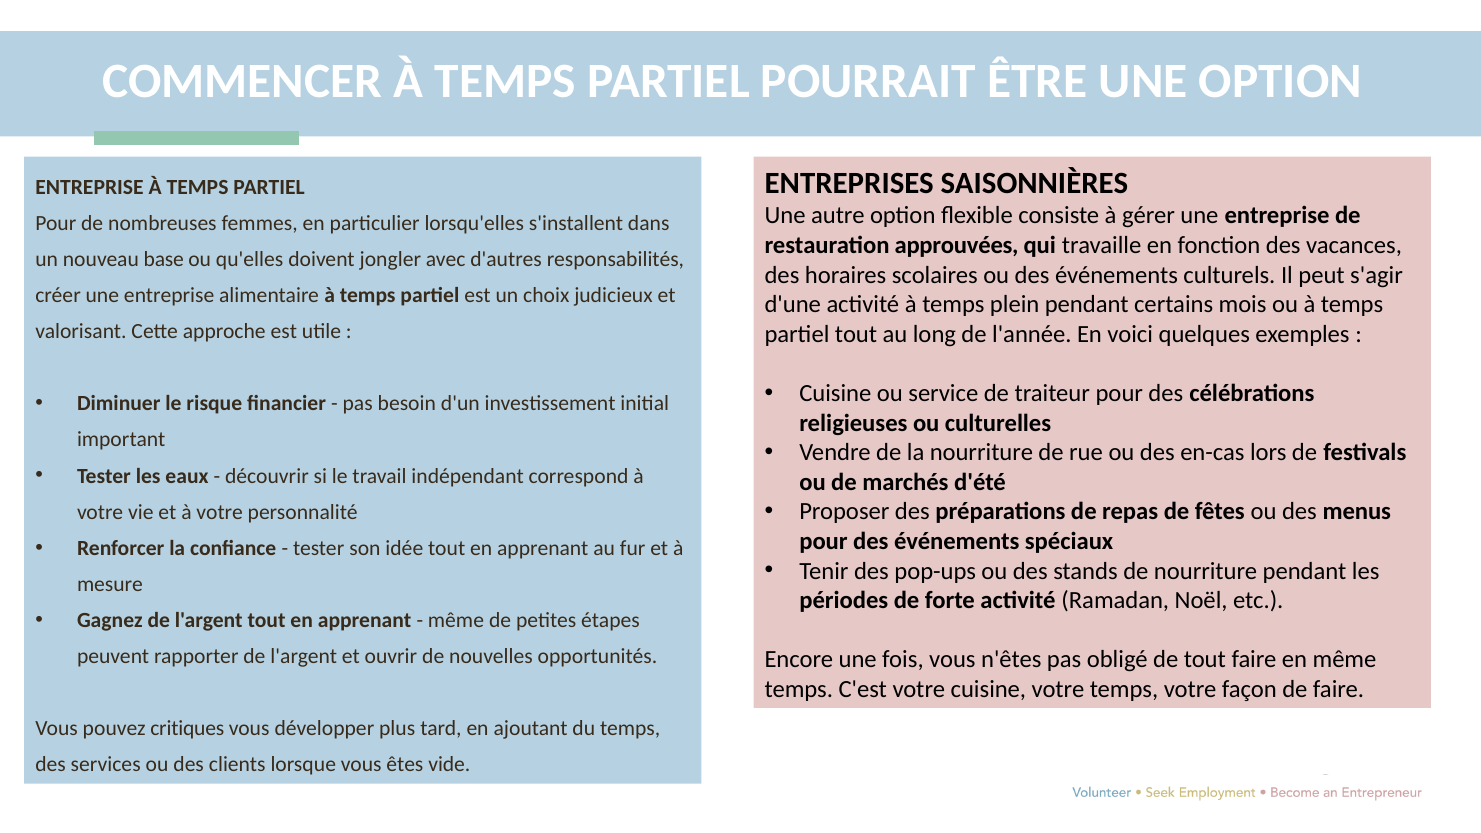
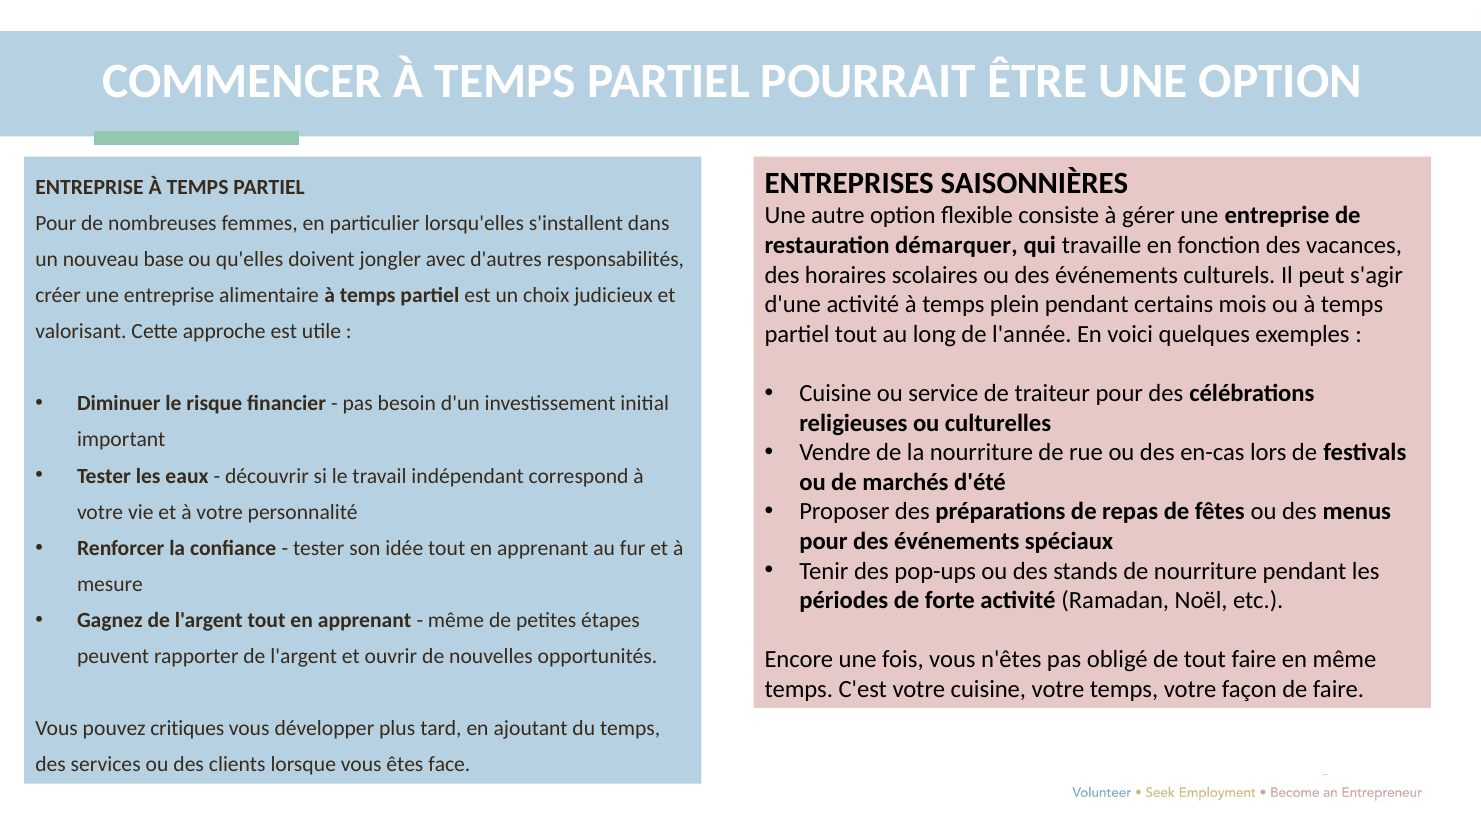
approuvées: approuvées -> démarquer
vide: vide -> face
